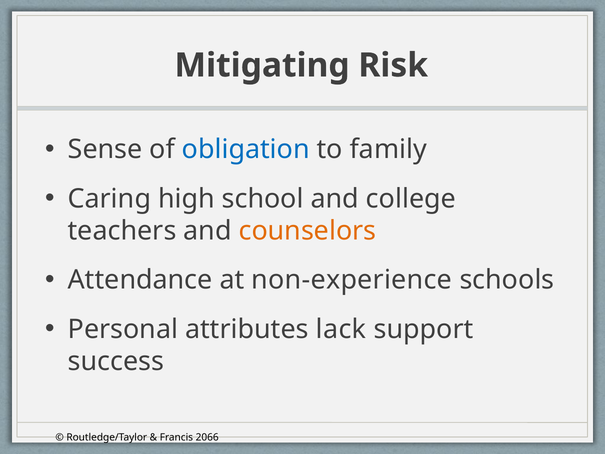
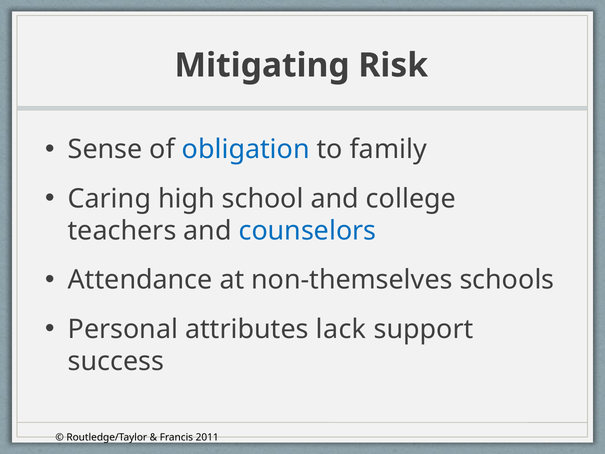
counselors colour: orange -> blue
non-experience: non-experience -> non-themselves
2066: 2066 -> 2011
